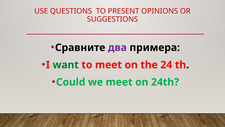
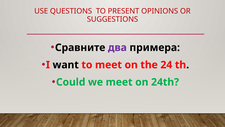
want colour: green -> black
